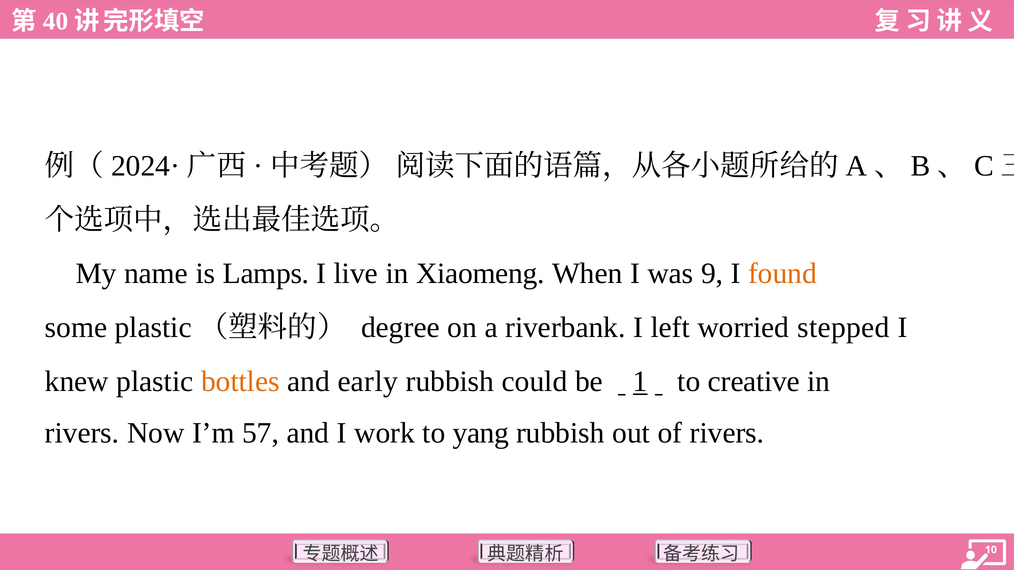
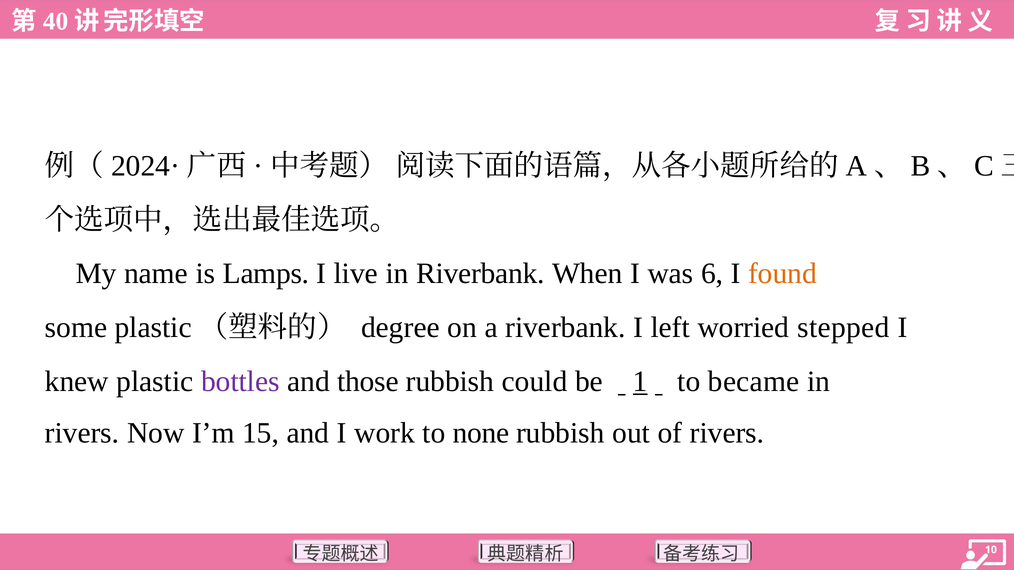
in Xiaomeng: Xiaomeng -> Riverbank
9: 9 -> 6
bottles colour: orange -> purple
early: early -> those
creative: creative -> became
57: 57 -> 15
yang: yang -> none
